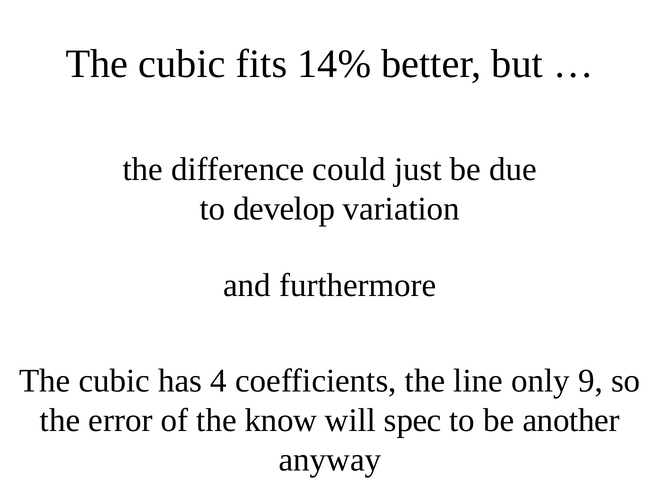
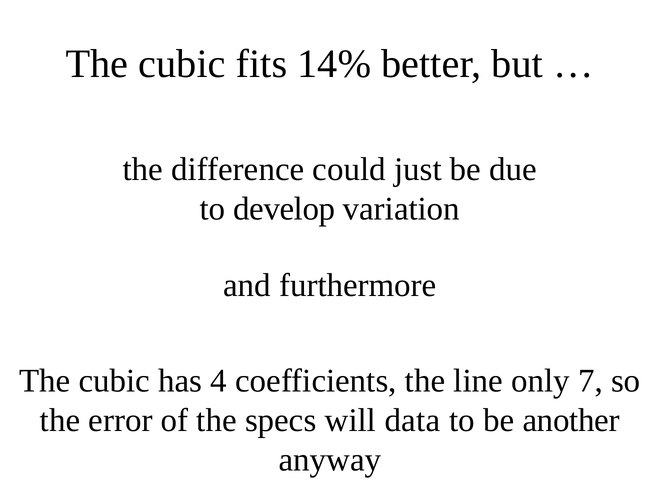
9: 9 -> 7
know: know -> specs
spec: spec -> data
